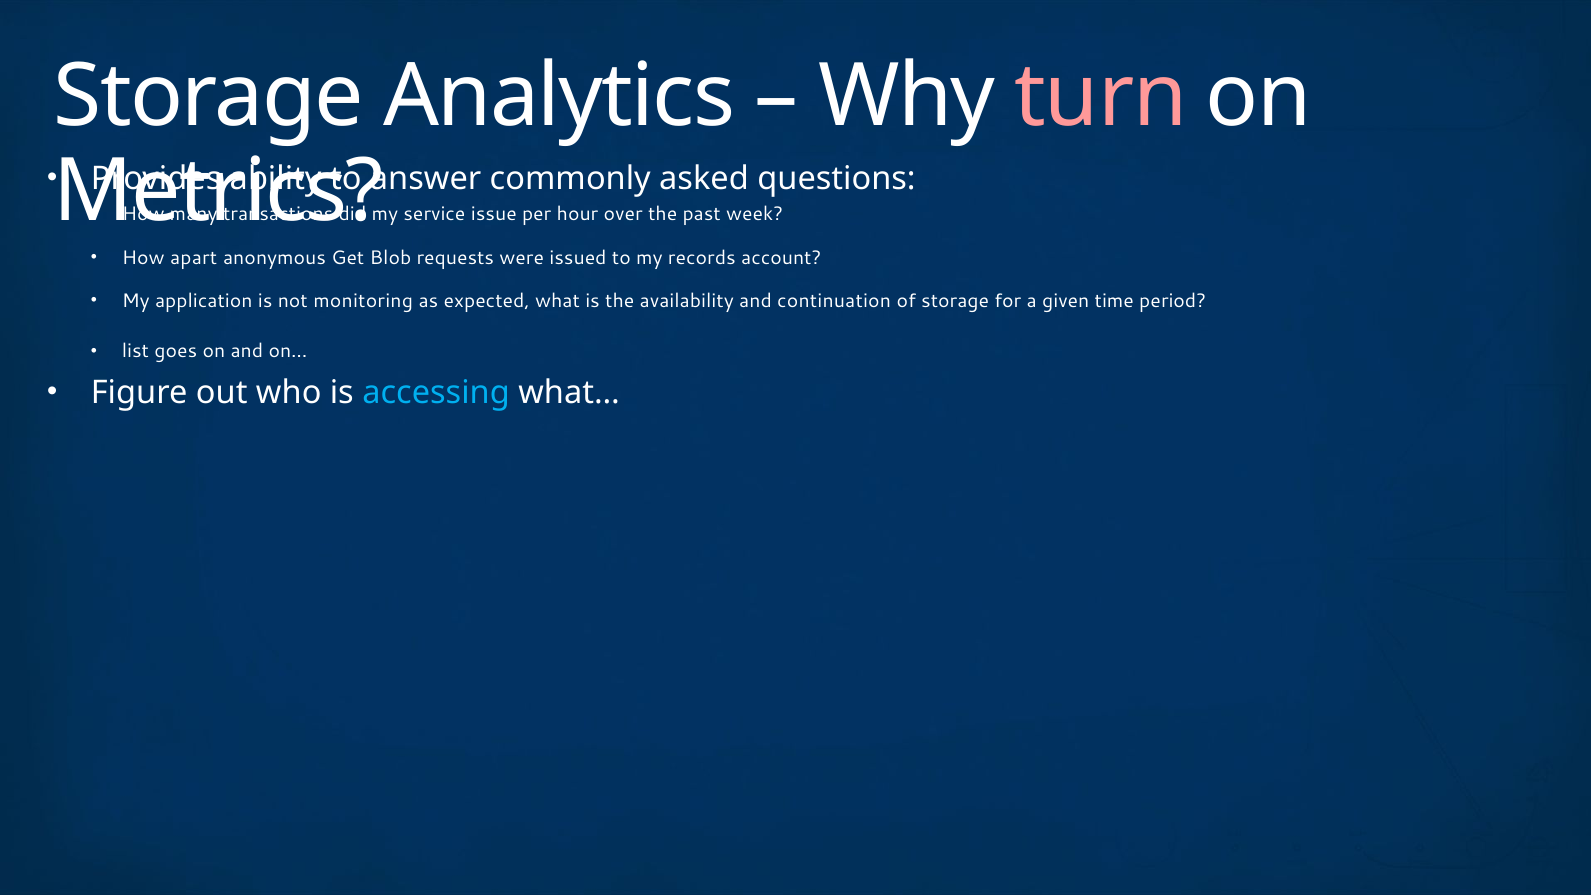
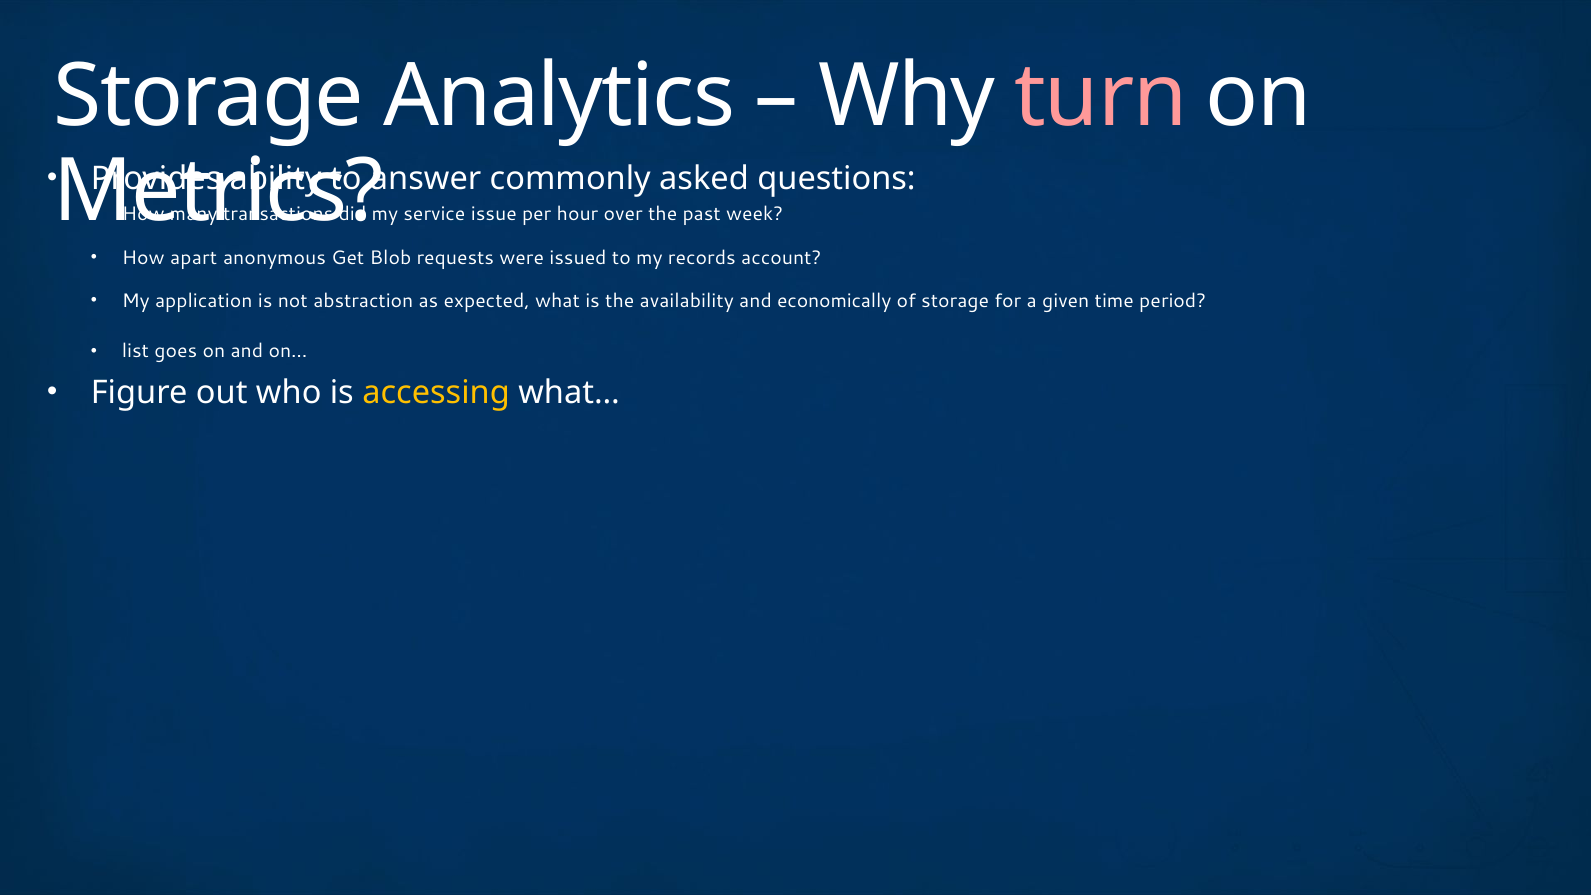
monitoring: monitoring -> abstraction
continuation: continuation -> economically
accessing colour: light blue -> yellow
